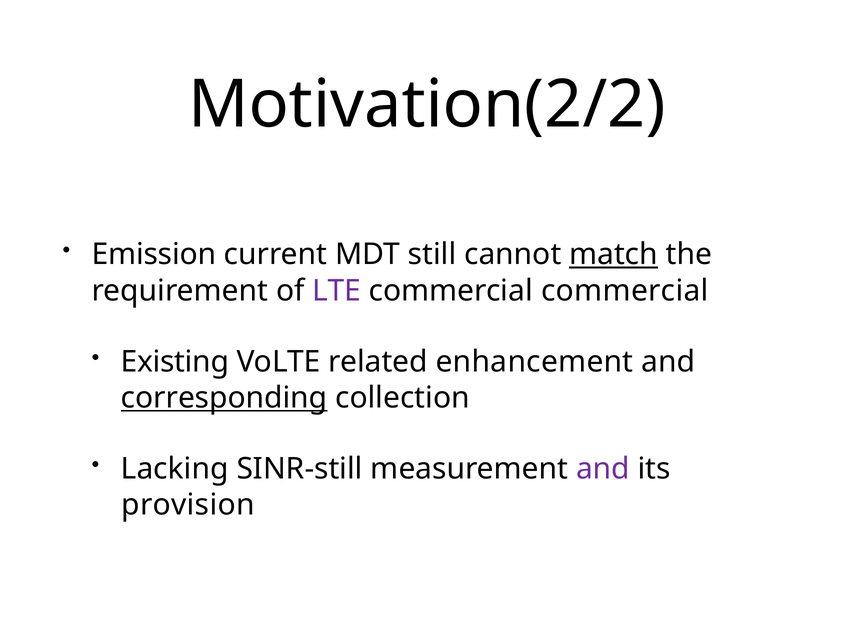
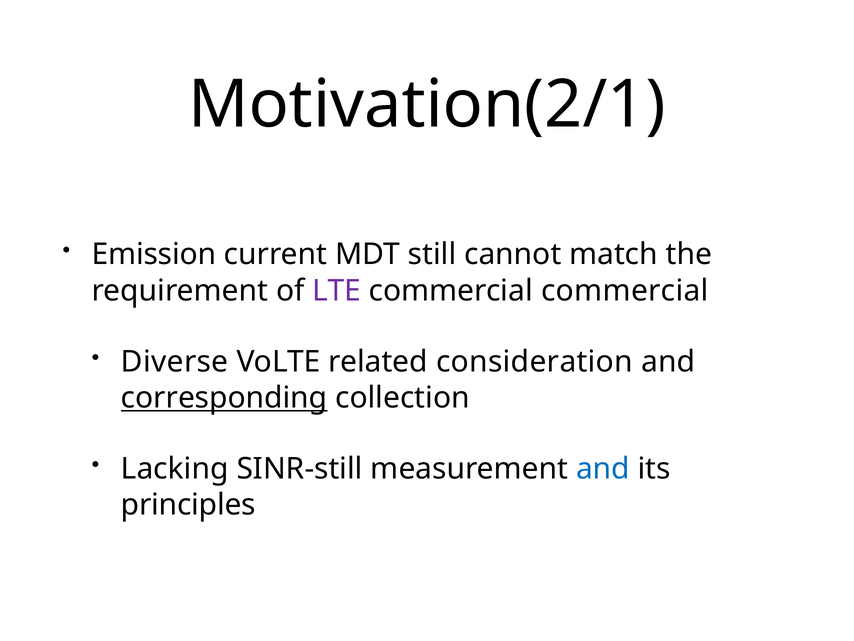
Motivation(2/2: Motivation(2/2 -> Motivation(2/1
match underline: present -> none
Existing: Existing -> Diverse
enhancement: enhancement -> consideration
and at (603, 469) colour: purple -> blue
provision: provision -> principles
